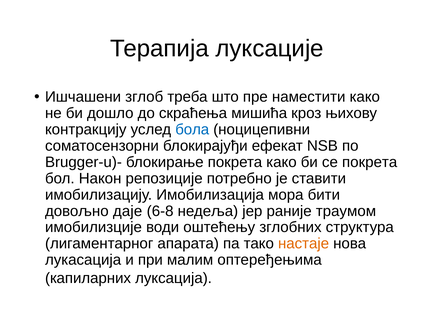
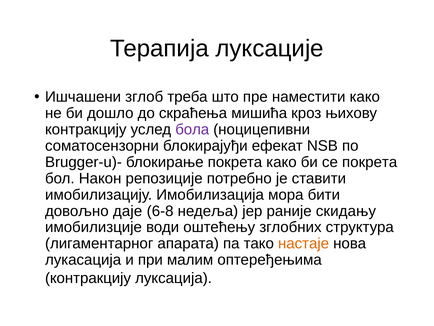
бола colour: blue -> purple
траумом: траумом -> скидању
капиларних at (88, 278): капиларних -> контракцију
